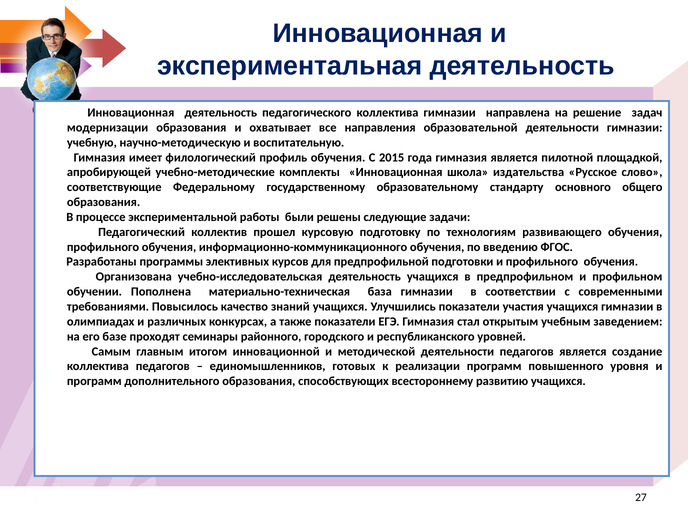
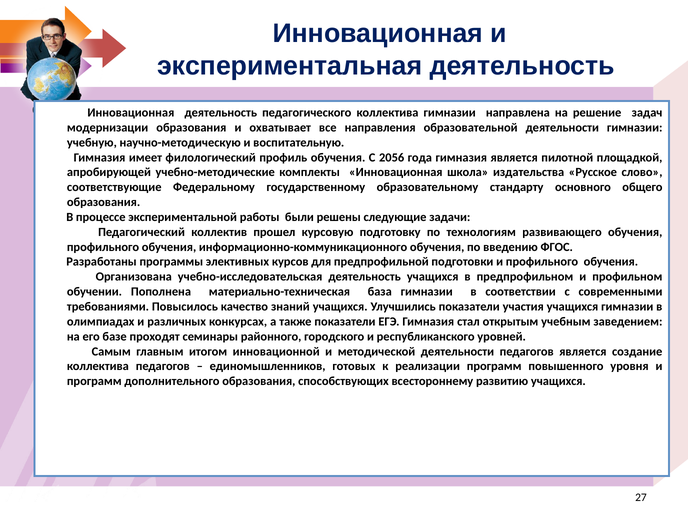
2015: 2015 -> 2056
